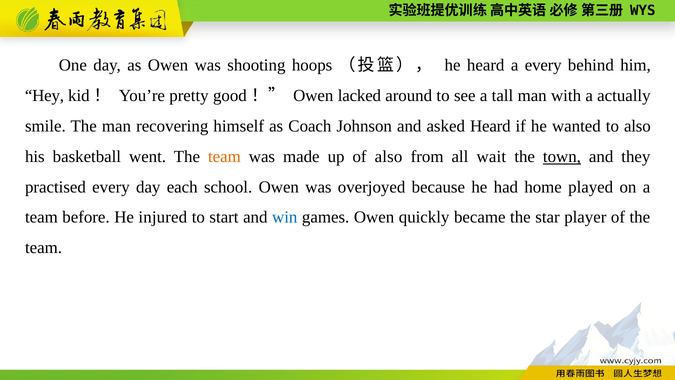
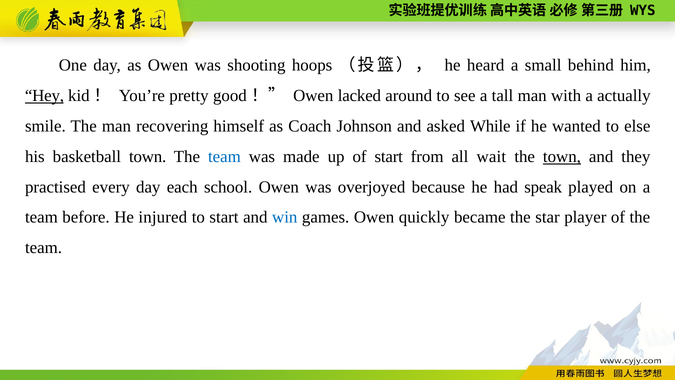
a every: every -> small
Hey underline: none -> present
asked Heard: Heard -> While
to also: also -> else
basketball went: went -> town
team at (224, 156) colour: orange -> blue
of also: also -> start
home: home -> speak
